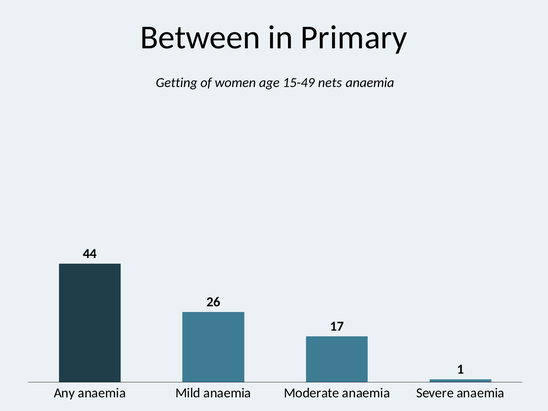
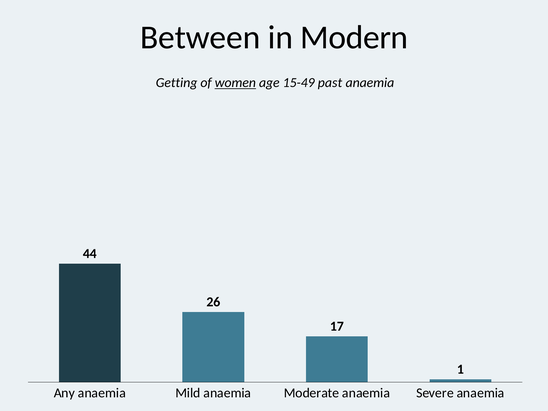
Primary: Primary -> Modern
women underline: none -> present
nets: nets -> past
